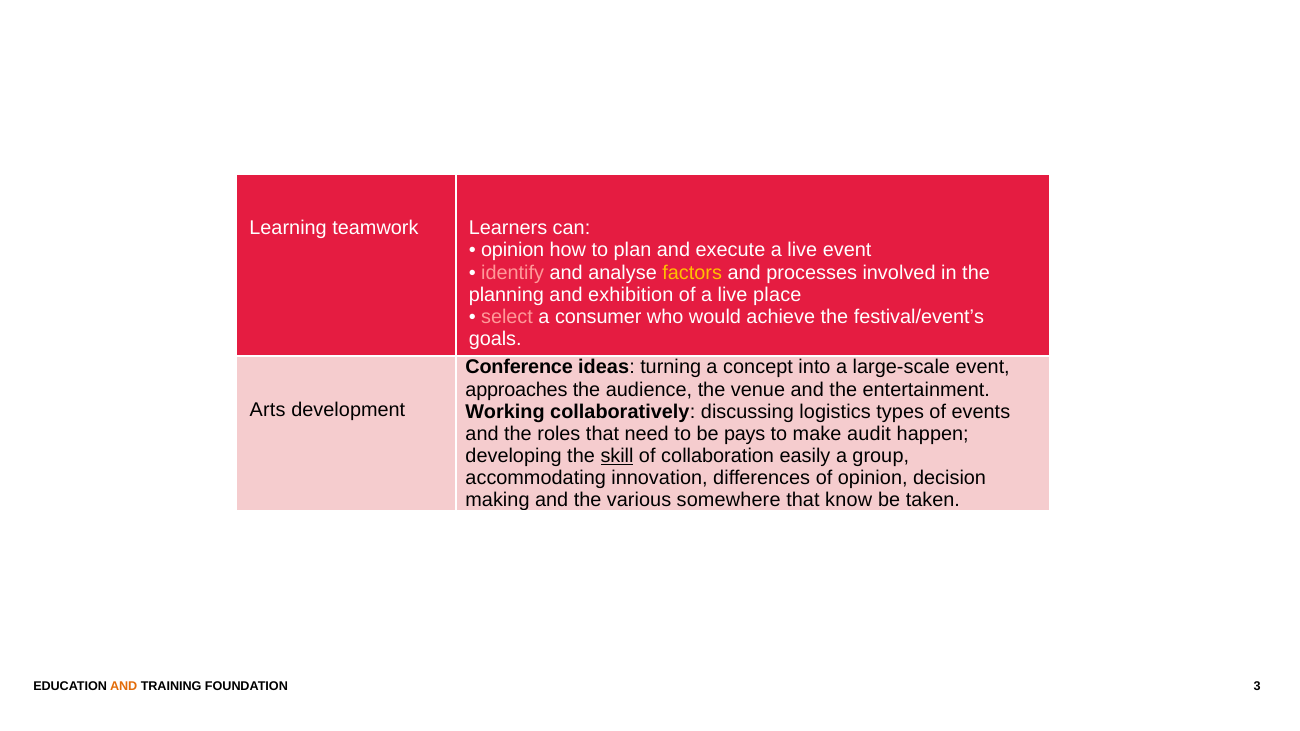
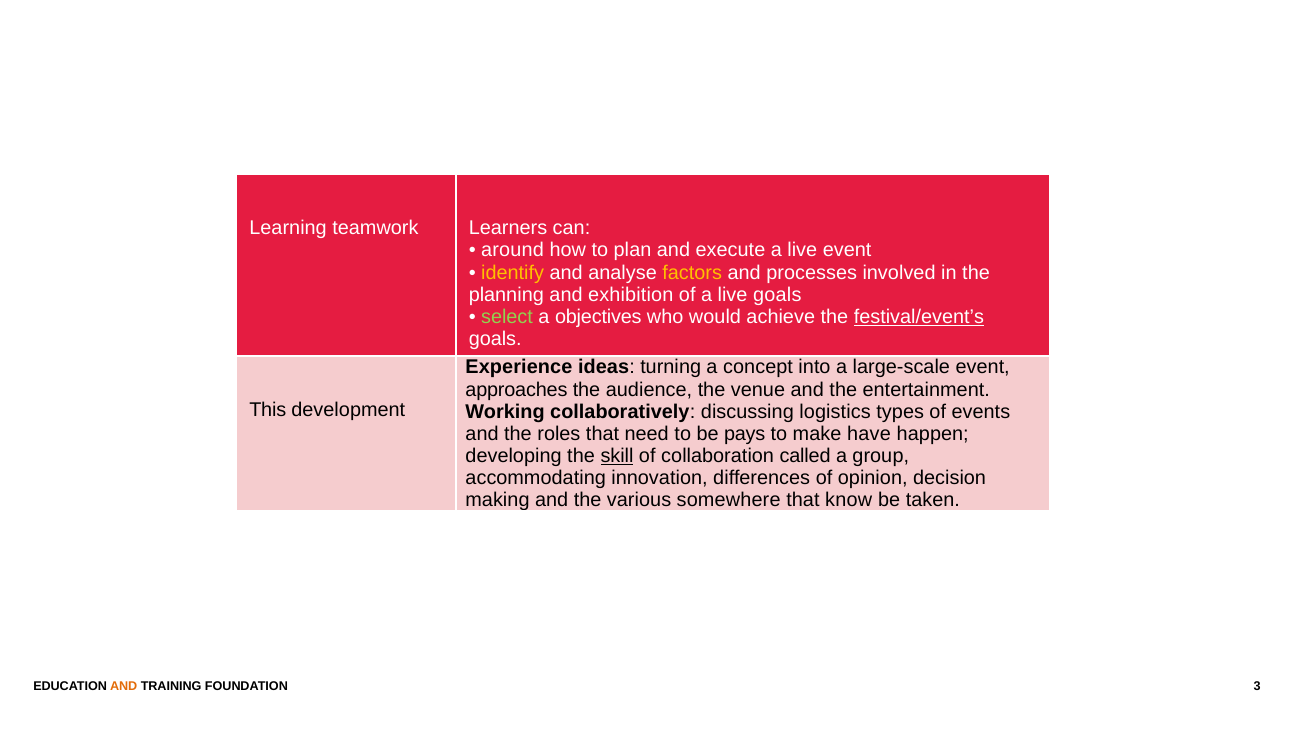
opinion at (513, 250): opinion -> around
identify colour: pink -> yellow
live place: place -> goals
select colour: pink -> light green
consumer: consumer -> objectives
festival/event’s underline: none -> present
Conference: Conference -> Experience
Arts: Arts -> This
audit: audit -> have
easily: easily -> called
